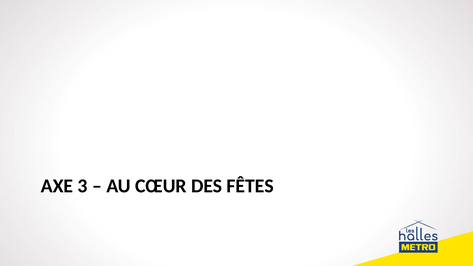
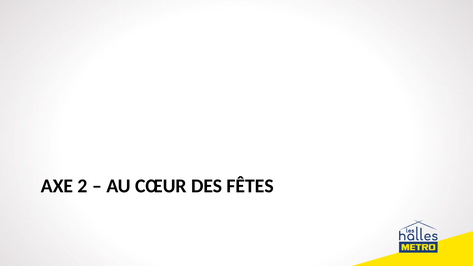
3: 3 -> 2
